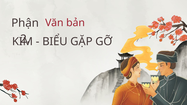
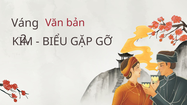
Phận: Phận -> Váng
